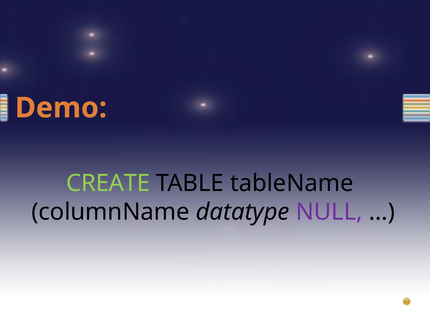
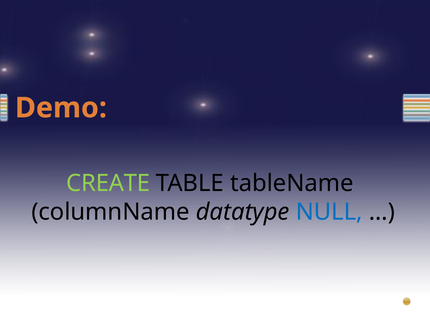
NULL colour: purple -> blue
